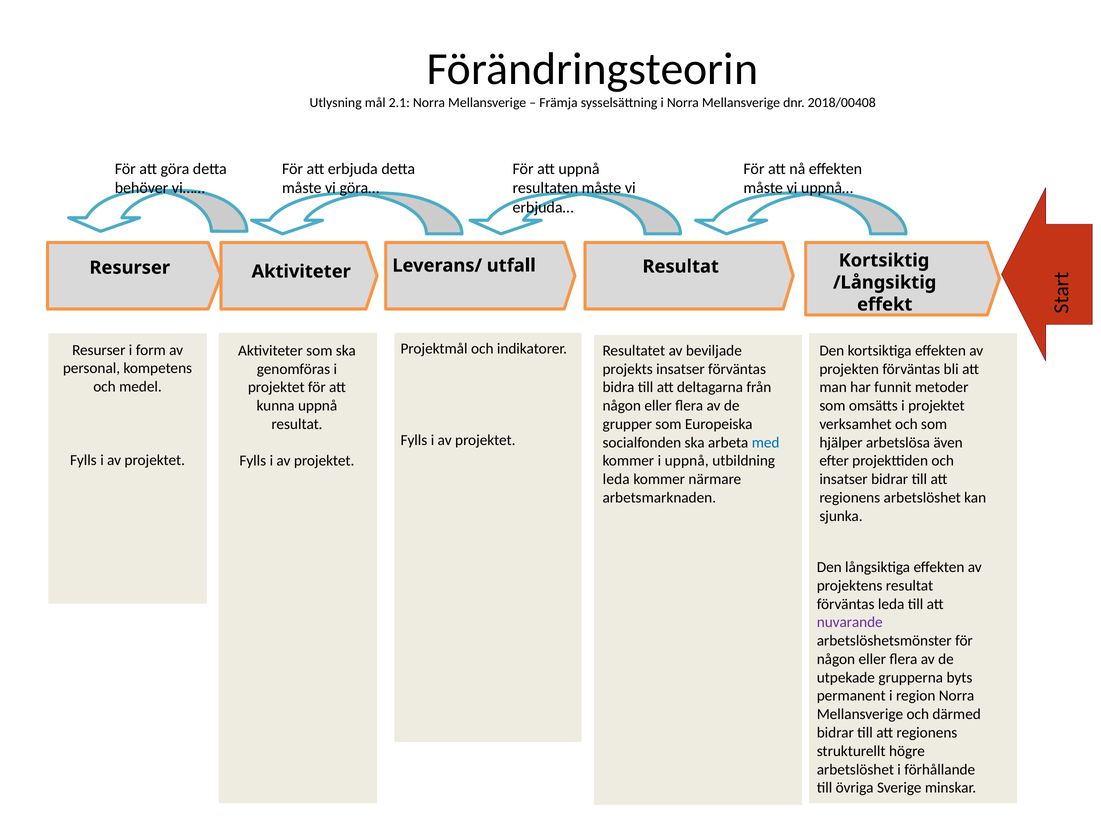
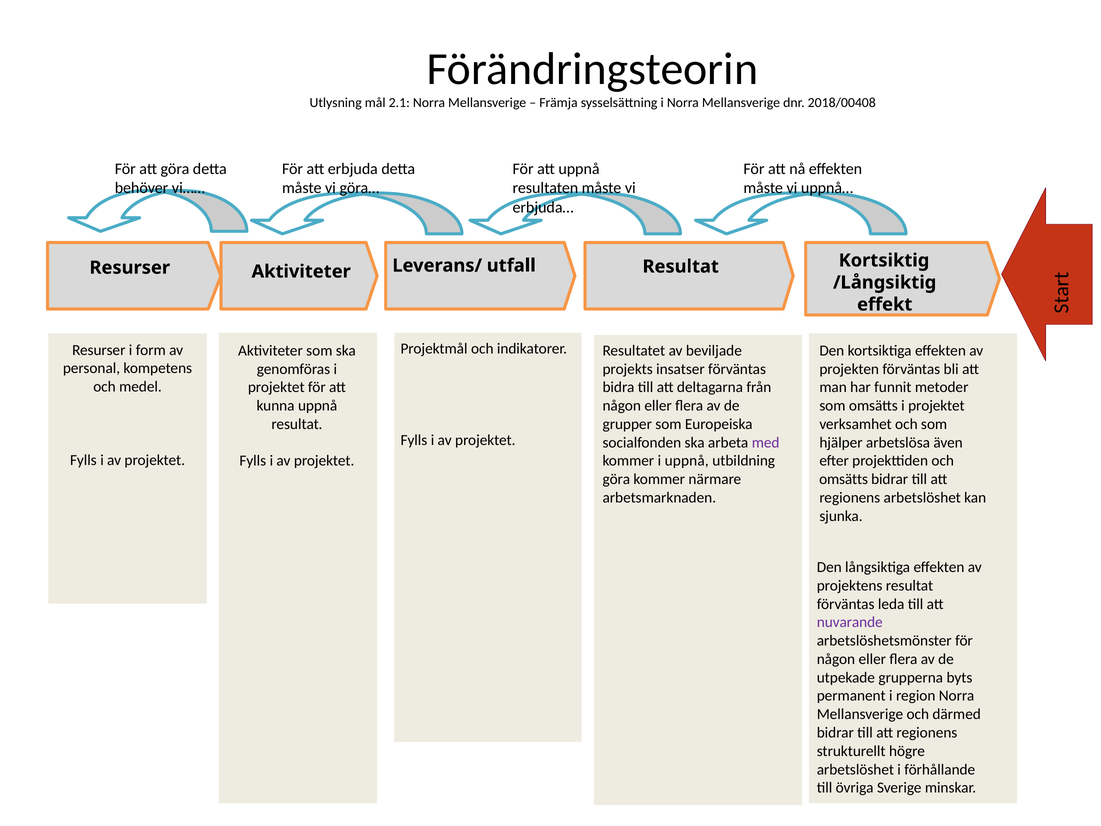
med colour: blue -> purple
leda at (616, 479): leda -> göra
insatser at (844, 479): insatser -> omsätts
